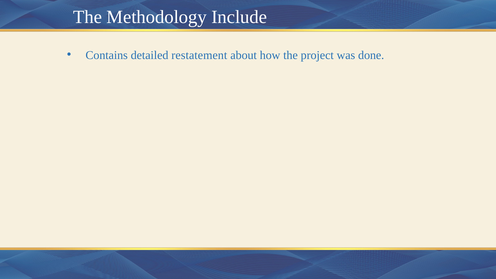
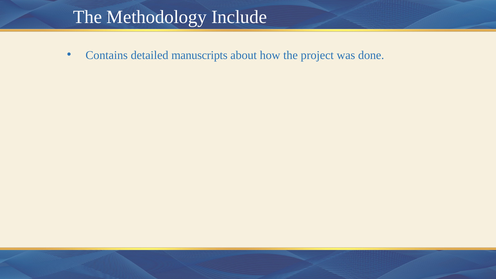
restatement: restatement -> manuscripts
